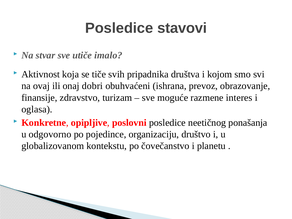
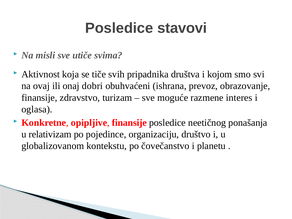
stvar: stvar -> misli
imalo: imalo -> svima
opipljive poslovni: poslovni -> finansije
odgovorno: odgovorno -> relativizam
